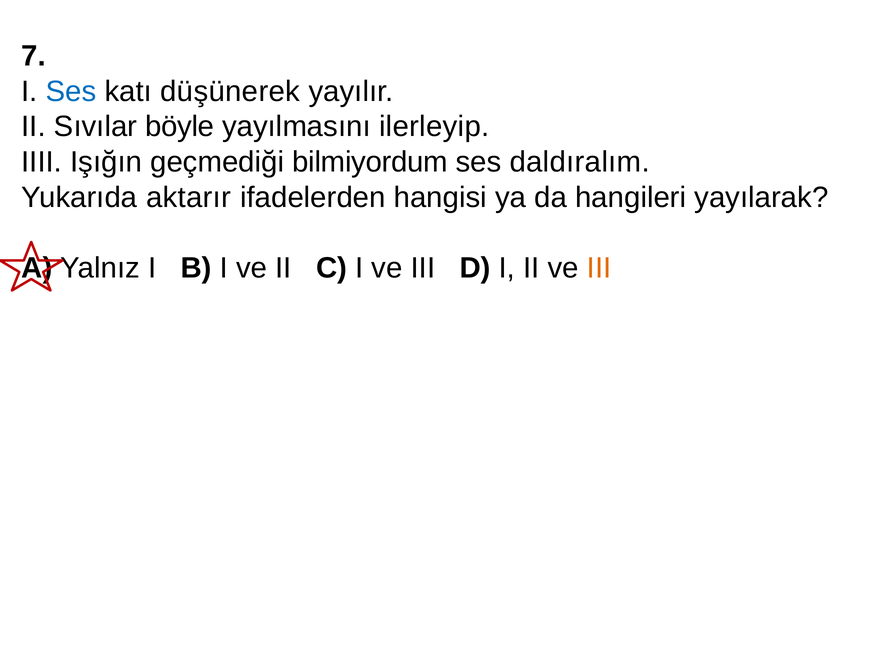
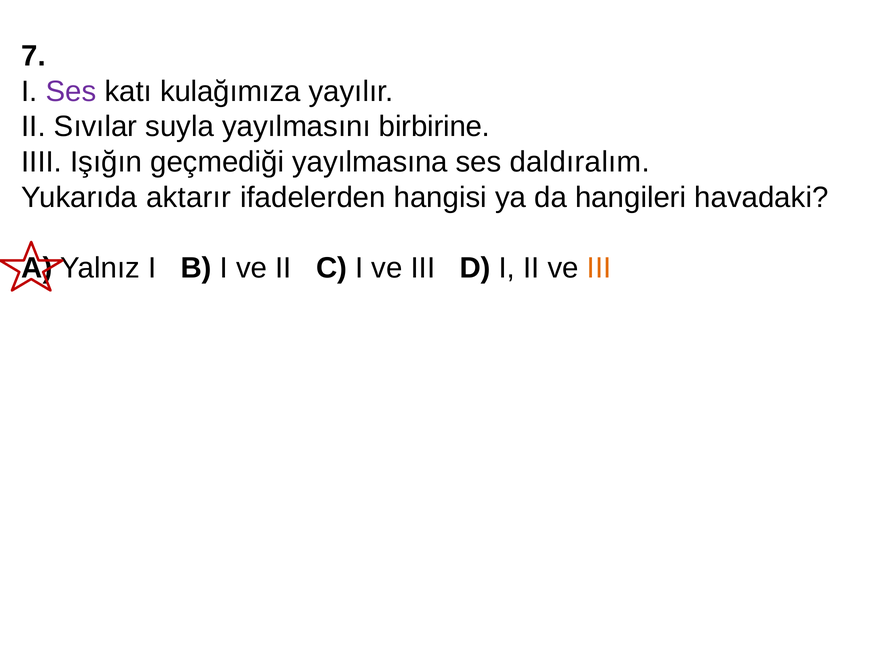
Ses at (71, 91) colour: blue -> purple
düşünerek: düşünerek -> kulağımıza
böyle: böyle -> suyla
ilerleyip: ilerleyip -> birbirine
bilmiyordum: bilmiyordum -> yayılmasına
yayılarak: yayılarak -> havadaki
